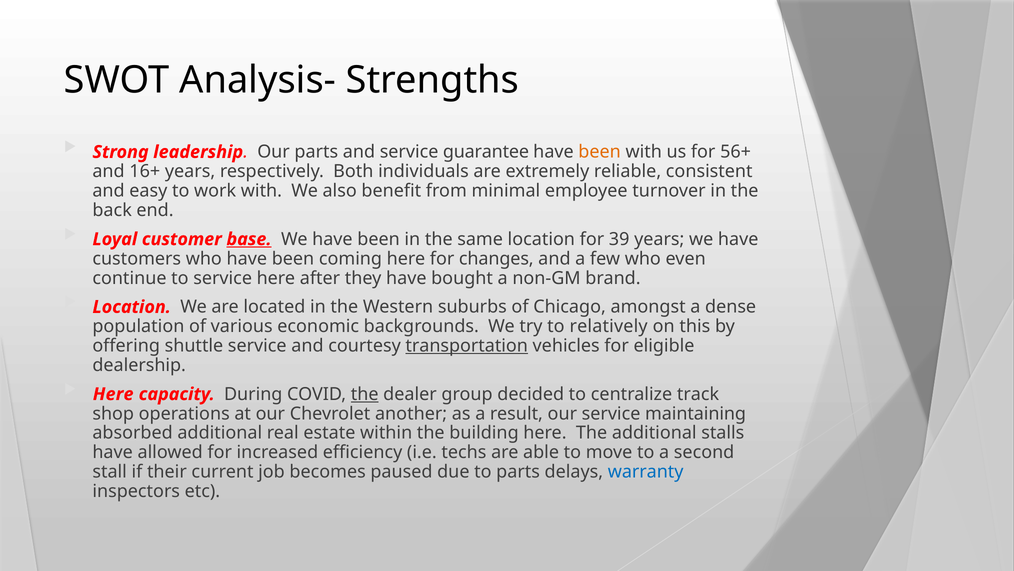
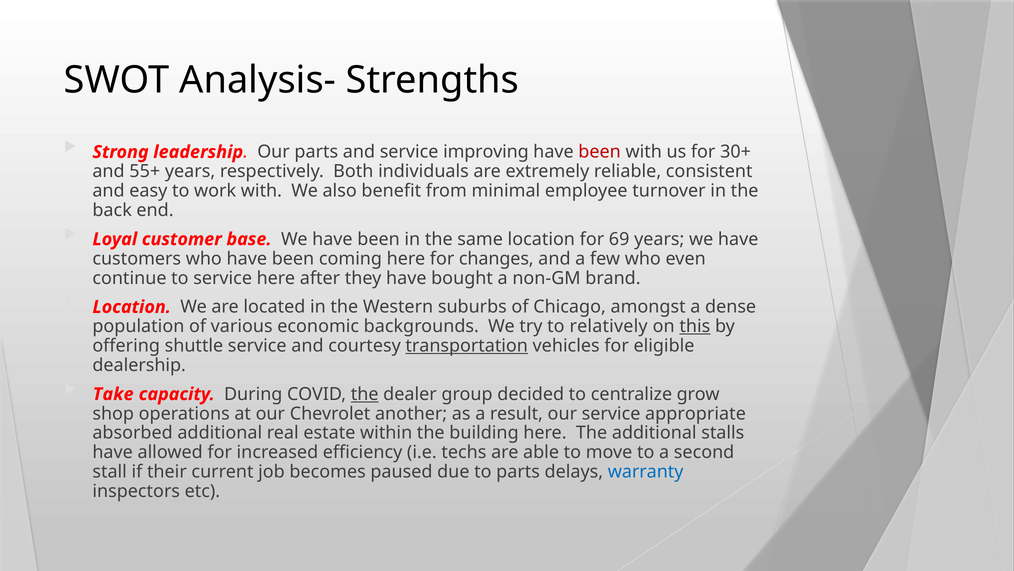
guarantee: guarantee -> improving
been at (600, 152) colour: orange -> red
56+: 56+ -> 30+
16+: 16+ -> 55+
base underline: present -> none
39: 39 -> 69
this underline: none -> present
Here at (113, 394): Here -> Take
track: track -> grow
maintaining: maintaining -> appropriate
